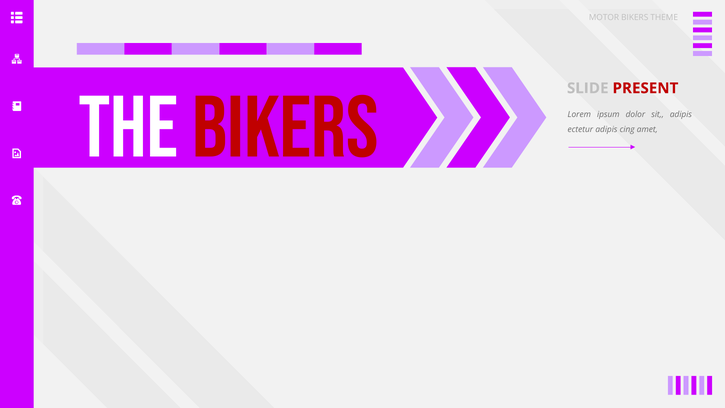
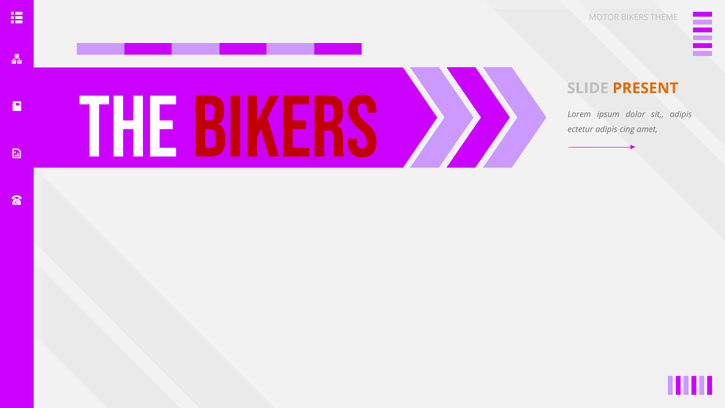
PRESENT colour: red -> orange
